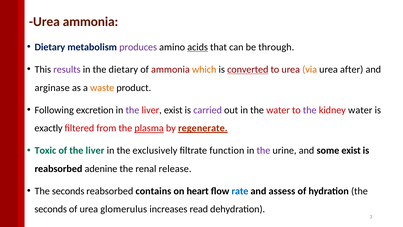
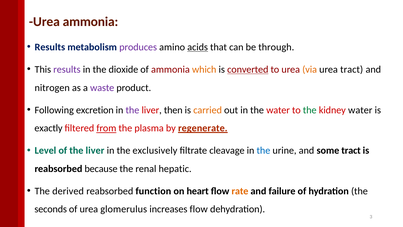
Dietary at (50, 47): Dietary -> Results
the dietary: dietary -> dioxide
urea after: after -> tract
arginase: arginase -> nitrogen
waste colour: orange -> purple
liver exist: exist -> then
carried colour: purple -> orange
the at (310, 110) colour: purple -> green
from underline: none -> present
plasma underline: present -> none
Toxic: Toxic -> Level
function: function -> cleavage
the at (263, 150) colour: purple -> blue
some exist: exist -> tract
adenine: adenine -> because
release: release -> hepatic
seconds at (68, 191): seconds -> derived
contains: contains -> function
rate colour: blue -> orange
assess: assess -> failure
increases read: read -> flow
